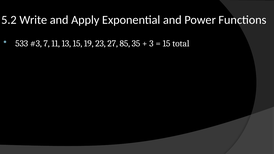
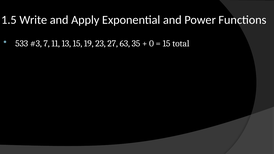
5.2: 5.2 -> 1.5
85: 85 -> 63
3: 3 -> 0
